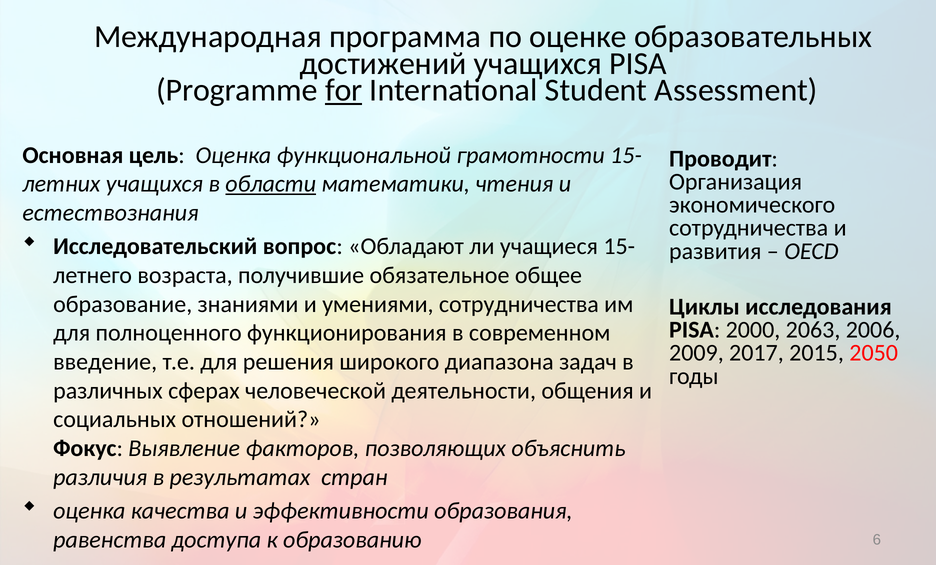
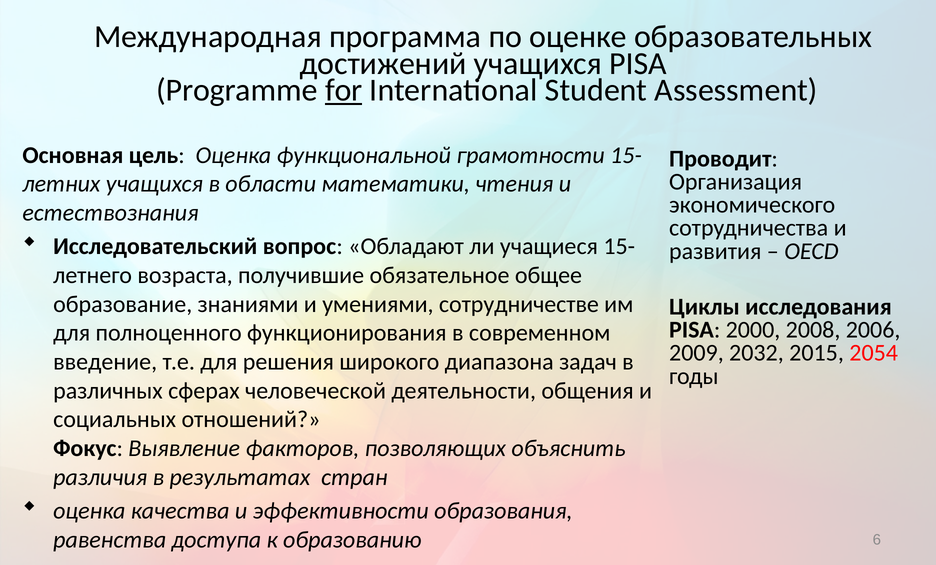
области underline: present -> none
умениями сотрудничества: сотрудничества -> сотрудничестве
2063: 2063 -> 2008
2017: 2017 -> 2032
2050: 2050 -> 2054
